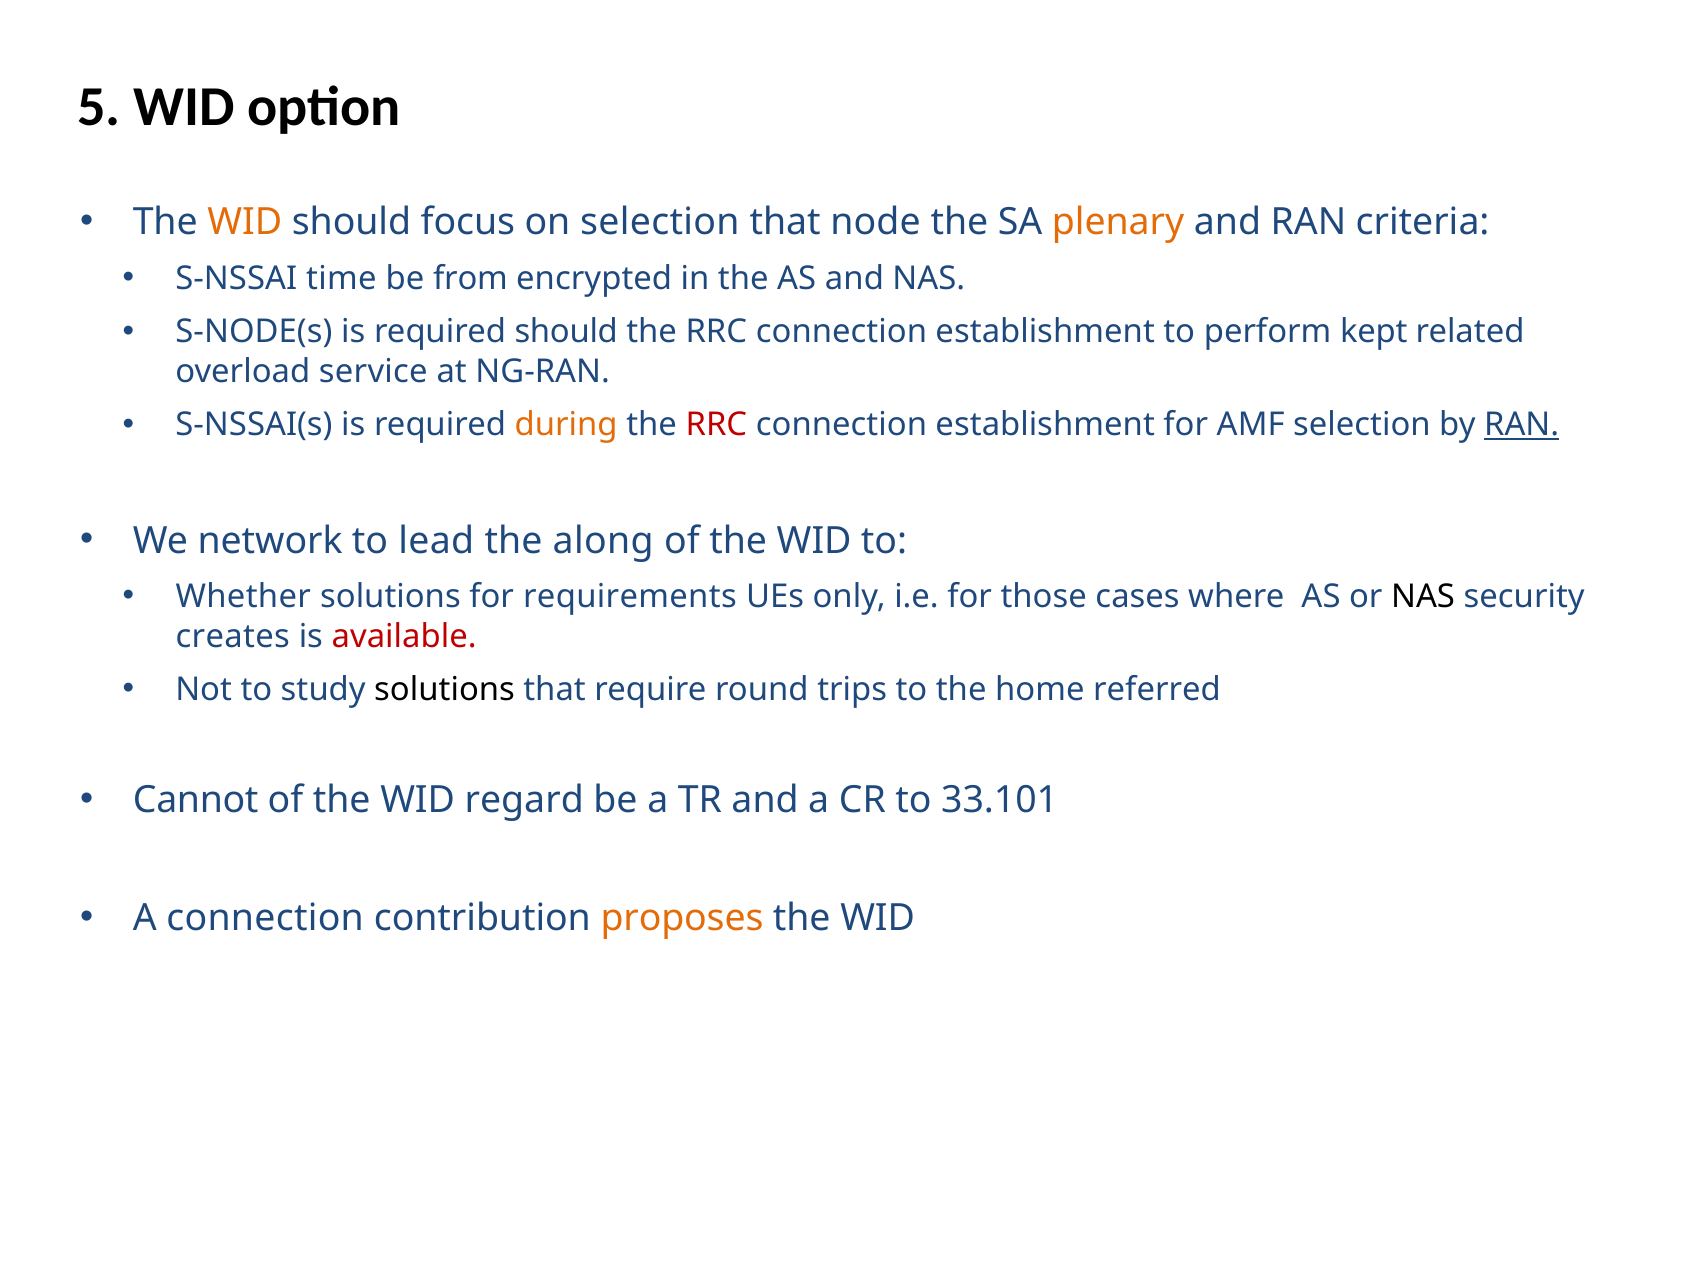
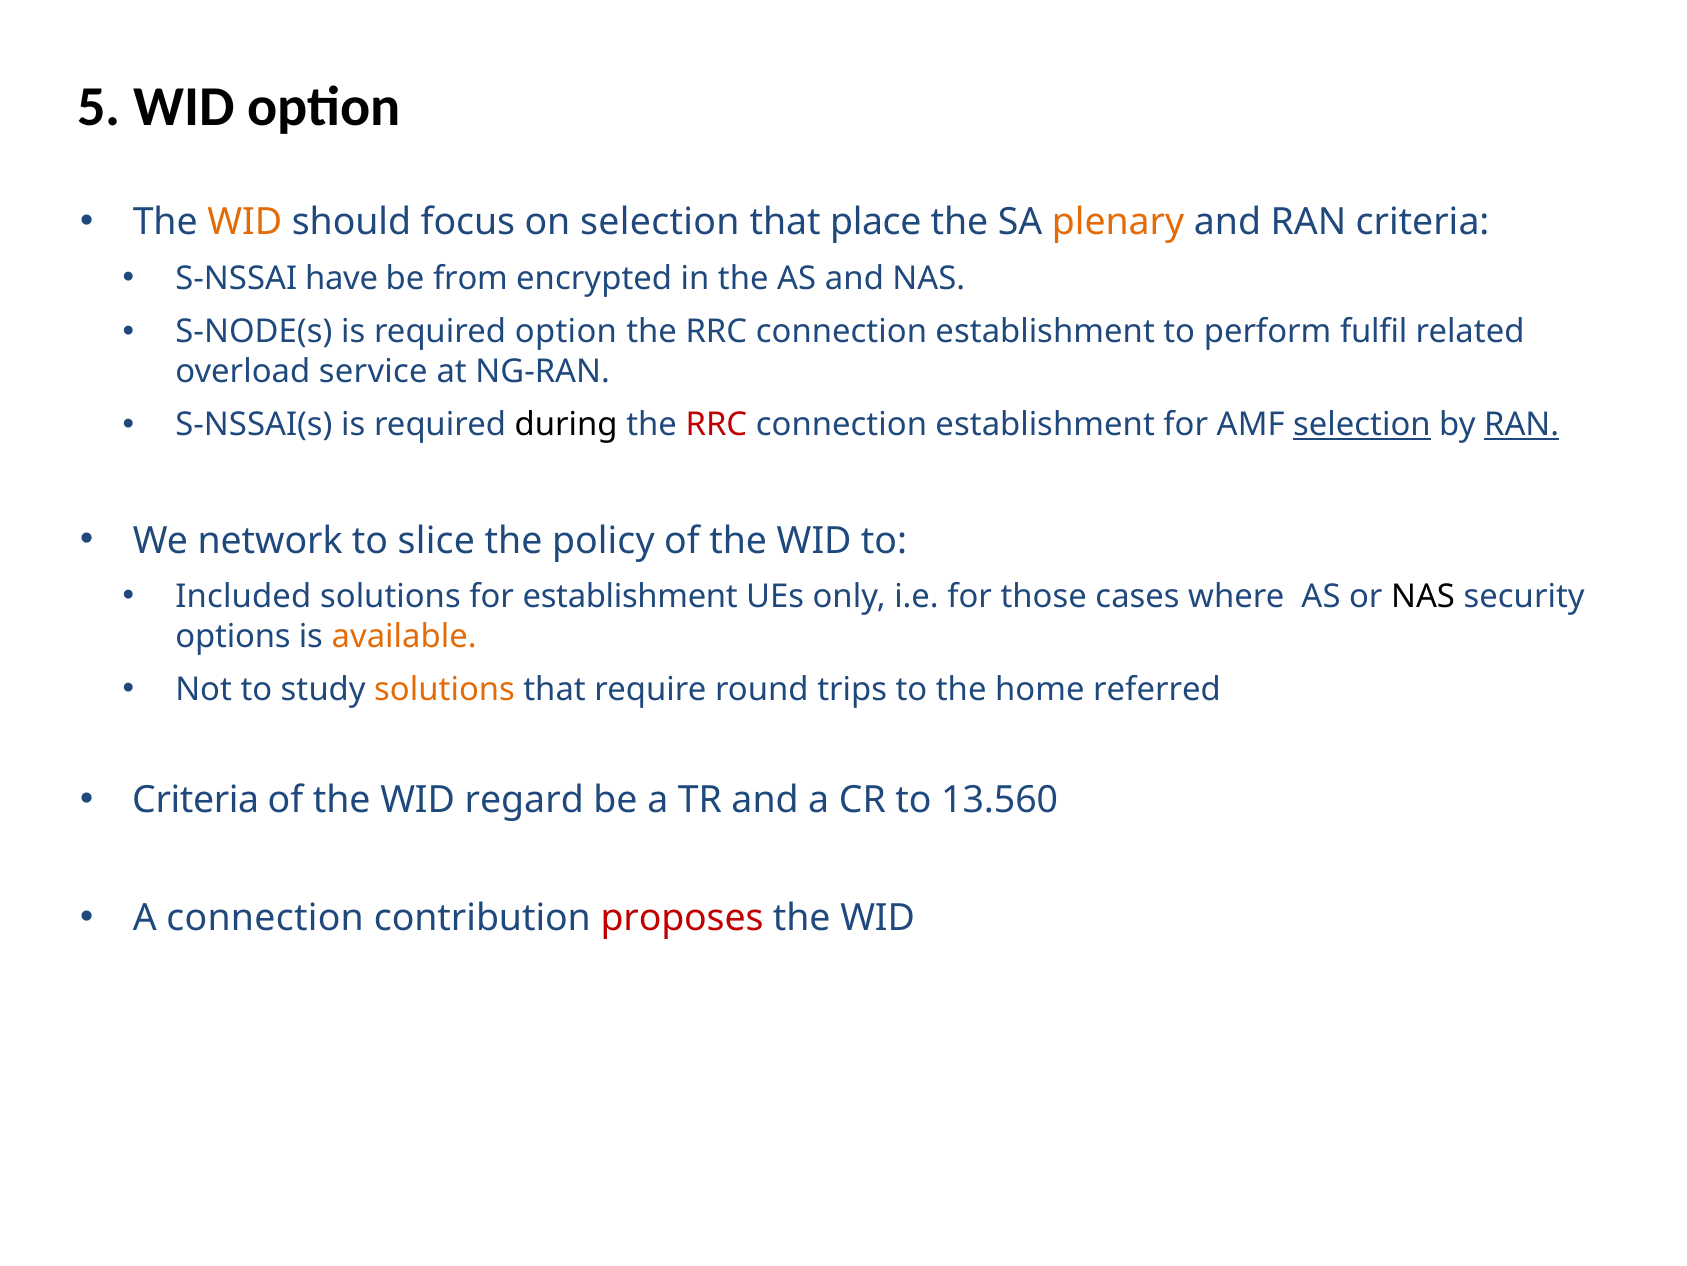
node: node -> place
time: time -> have
required should: should -> option
kept: kept -> fulfil
during colour: orange -> black
selection at (1362, 425) underline: none -> present
lead: lead -> slice
along: along -> policy
Whether: Whether -> Included
for requirements: requirements -> establishment
creates: creates -> options
available colour: red -> orange
solutions at (445, 689) colour: black -> orange
Cannot at (196, 799): Cannot -> Criteria
33.101: 33.101 -> 13.560
proposes colour: orange -> red
